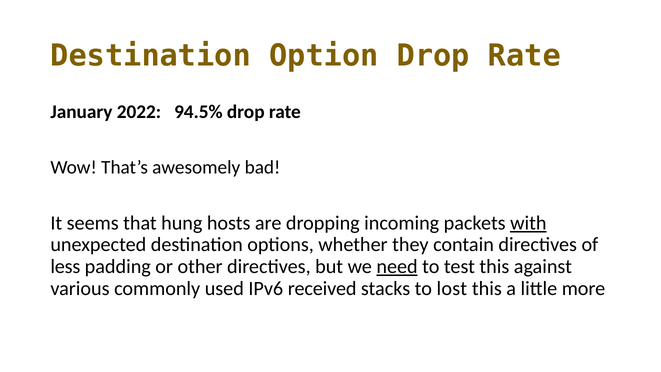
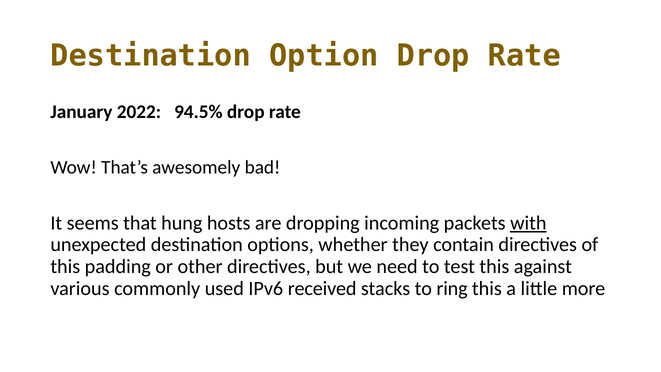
less at (65, 266): less -> this
need underline: present -> none
lost: lost -> ring
